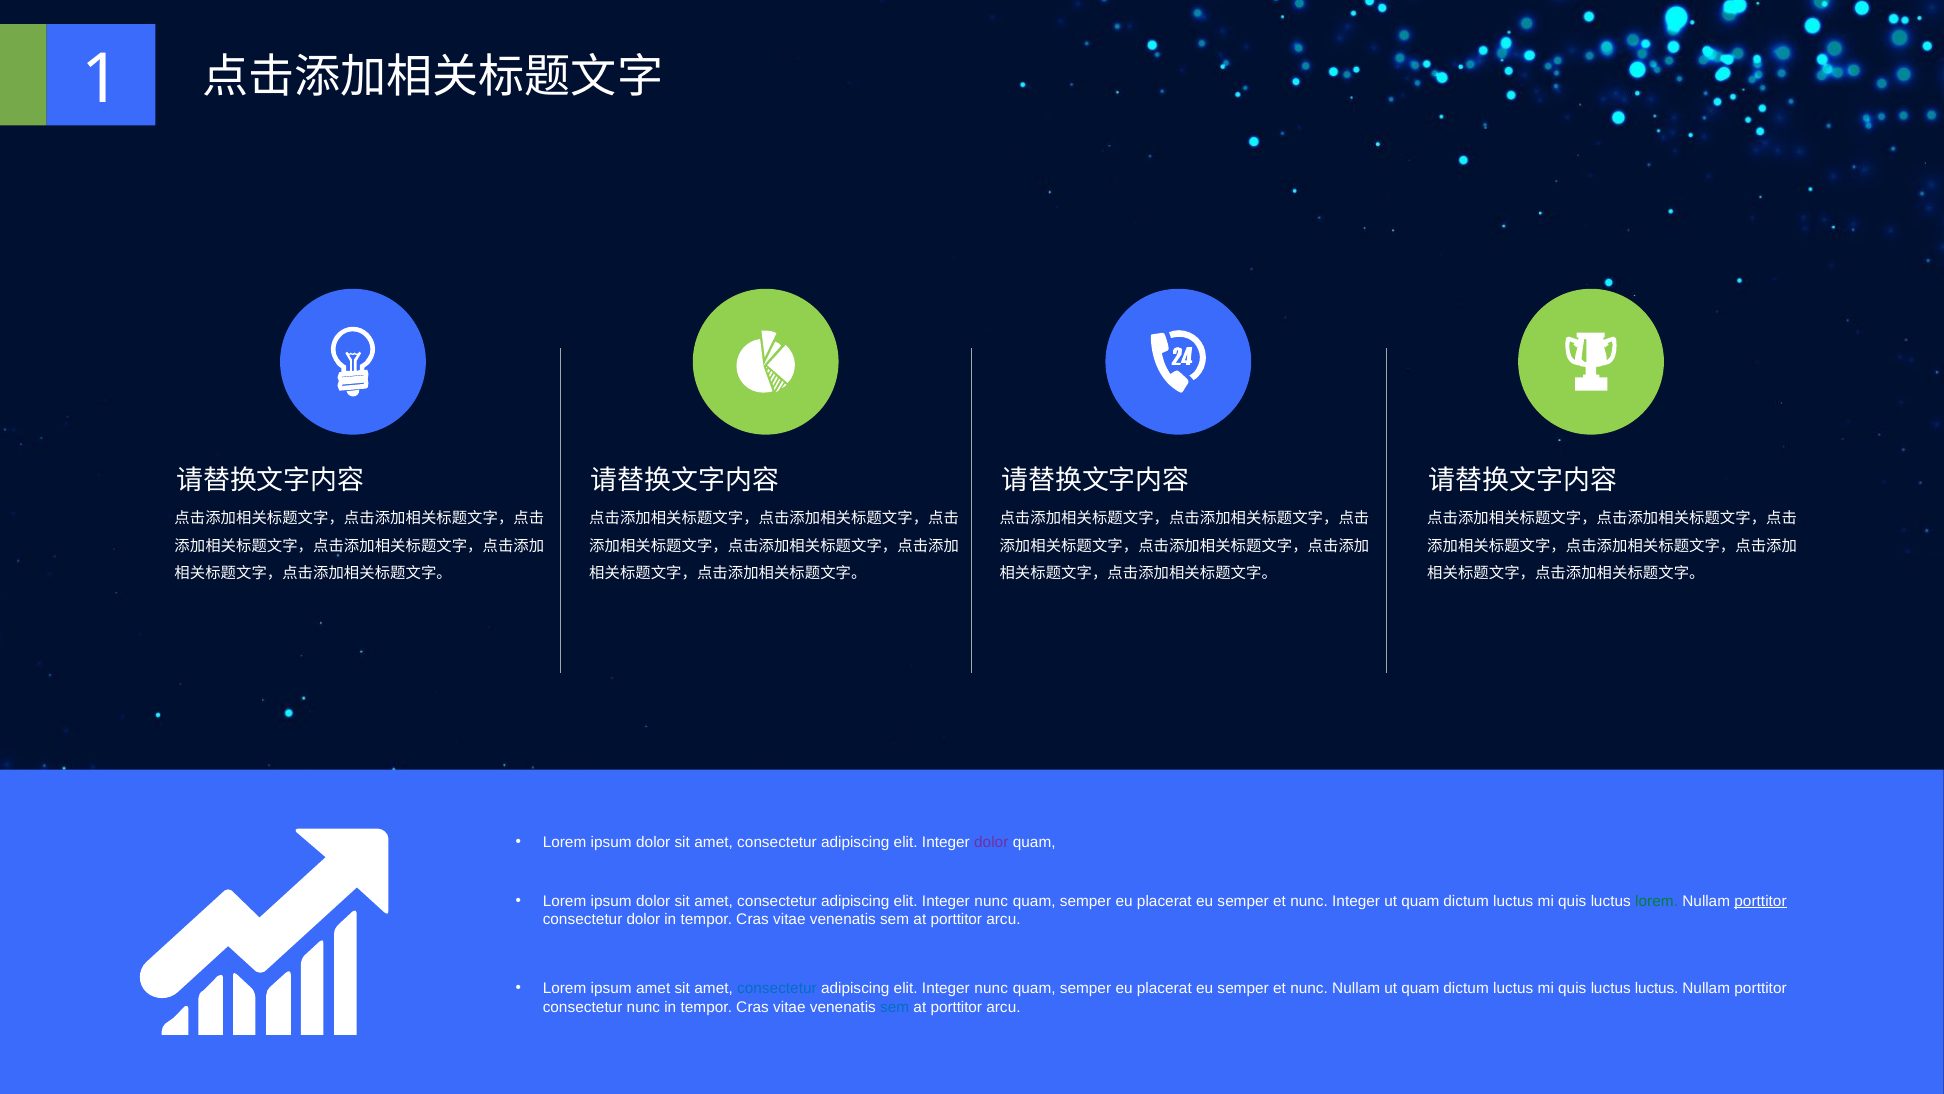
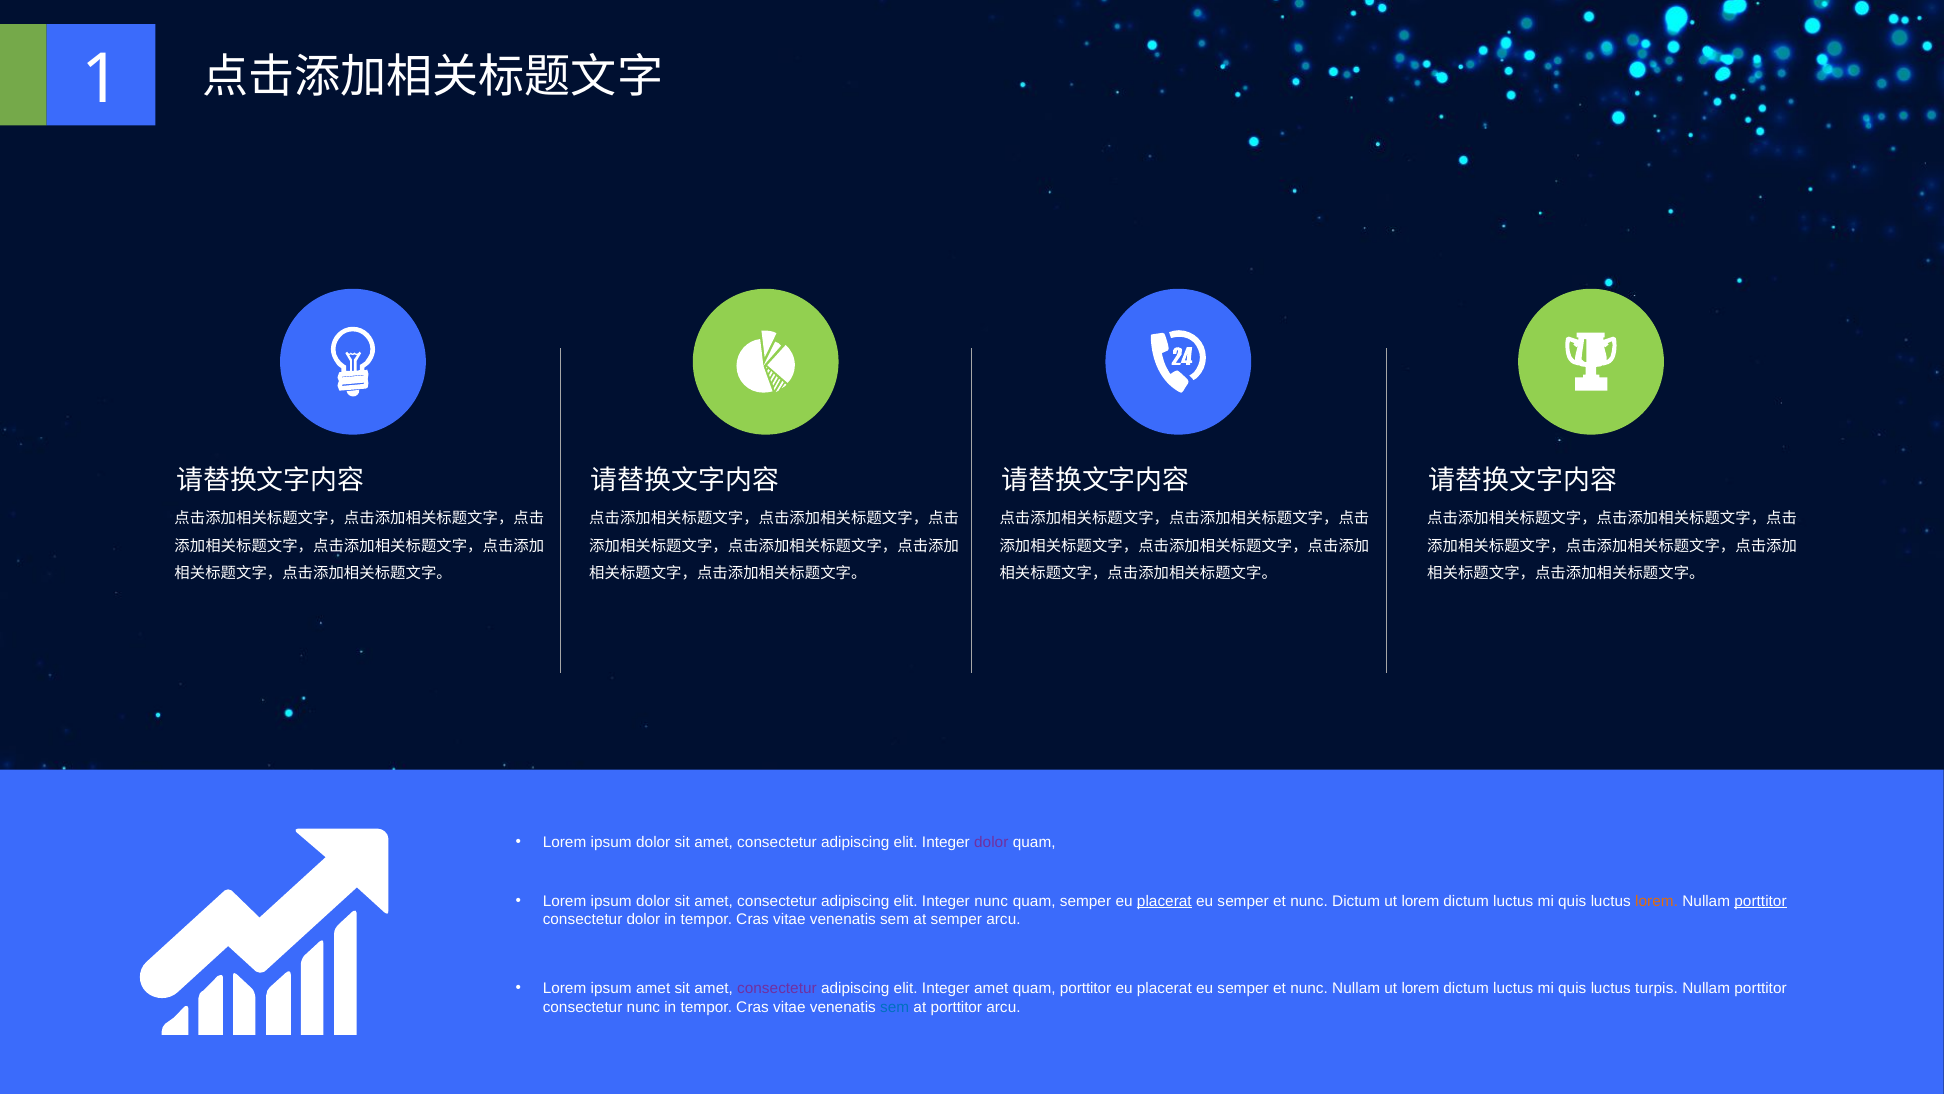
placerat at (1164, 901) underline: none -> present
nunc Integer: Integer -> Dictum
quam at (1420, 901): quam -> lorem
lorem at (1657, 901) colour: green -> orange
porttitor at (956, 919): porttitor -> semper
consectetur at (777, 988) colour: blue -> purple
nunc at (991, 988): nunc -> amet
semper at (1086, 988): semper -> porttitor
Nullam ut quam: quam -> lorem
luctus luctus: luctus -> turpis
